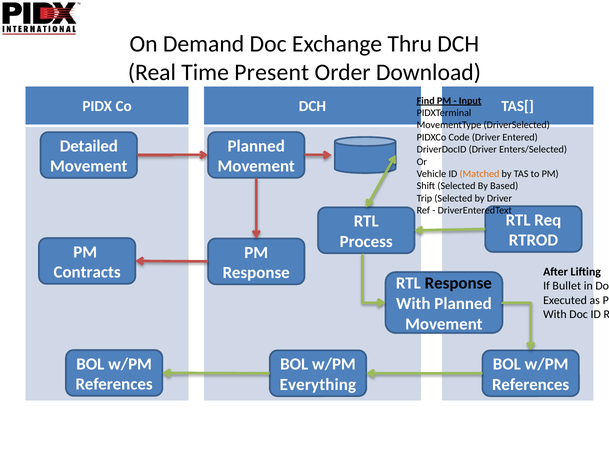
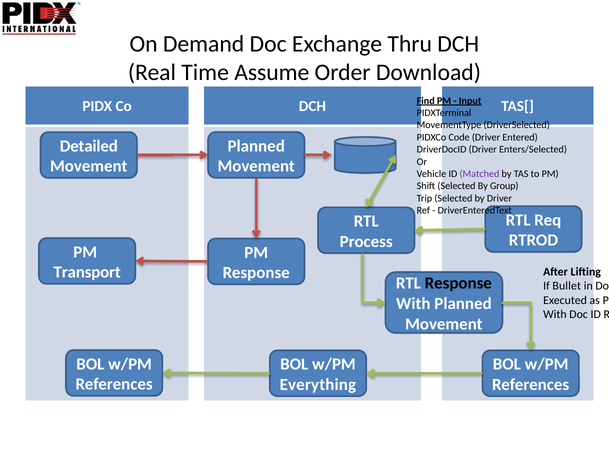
Present: Present -> Assume
Matched colour: orange -> purple
Based: Based -> Group
Contracts: Contracts -> Transport
